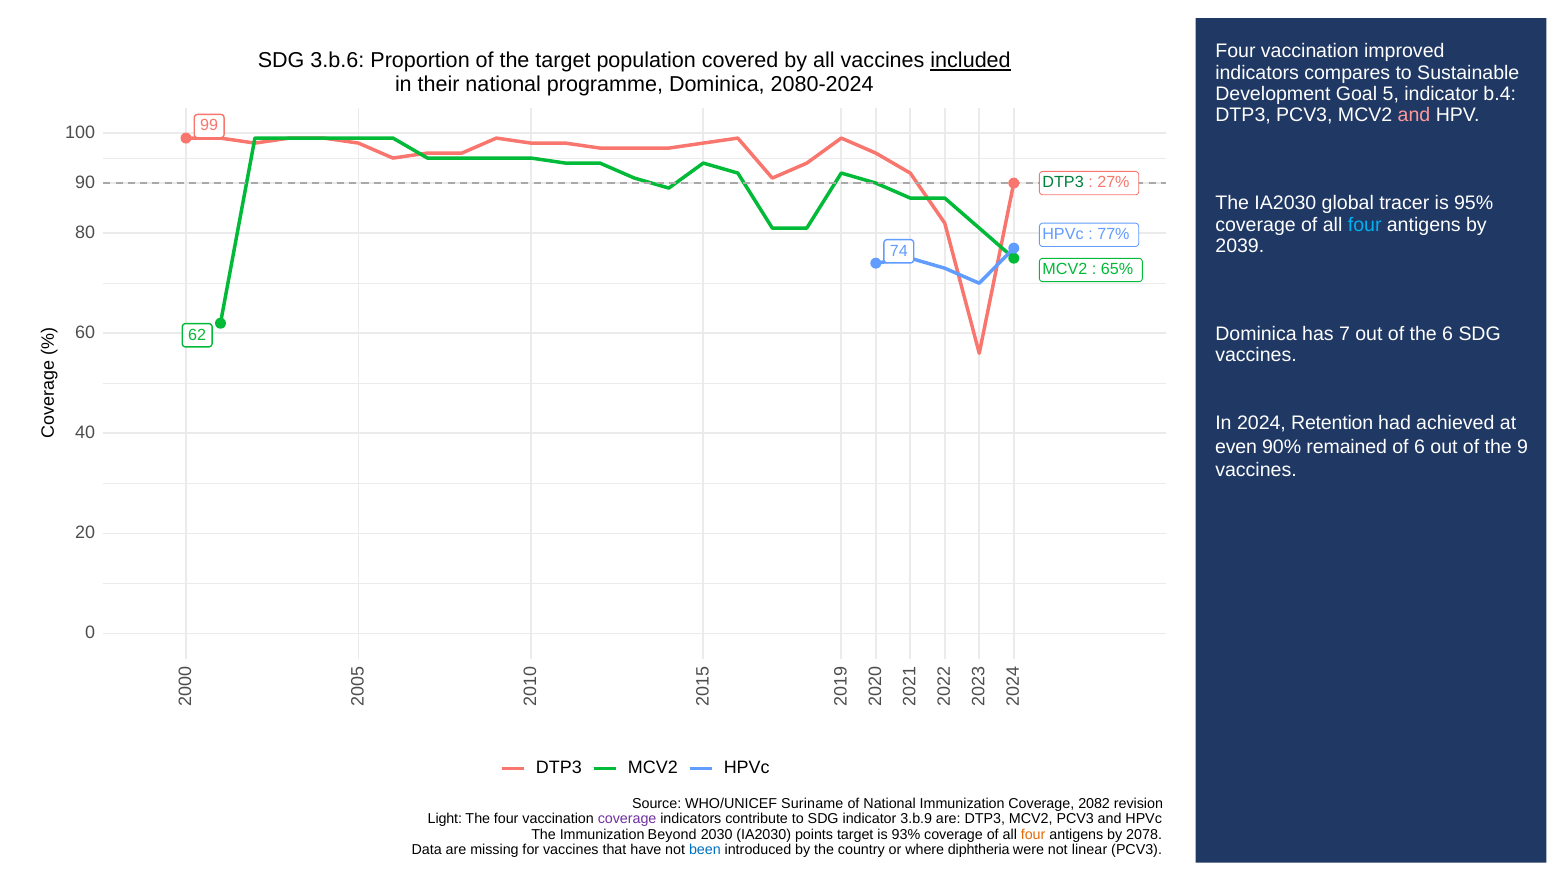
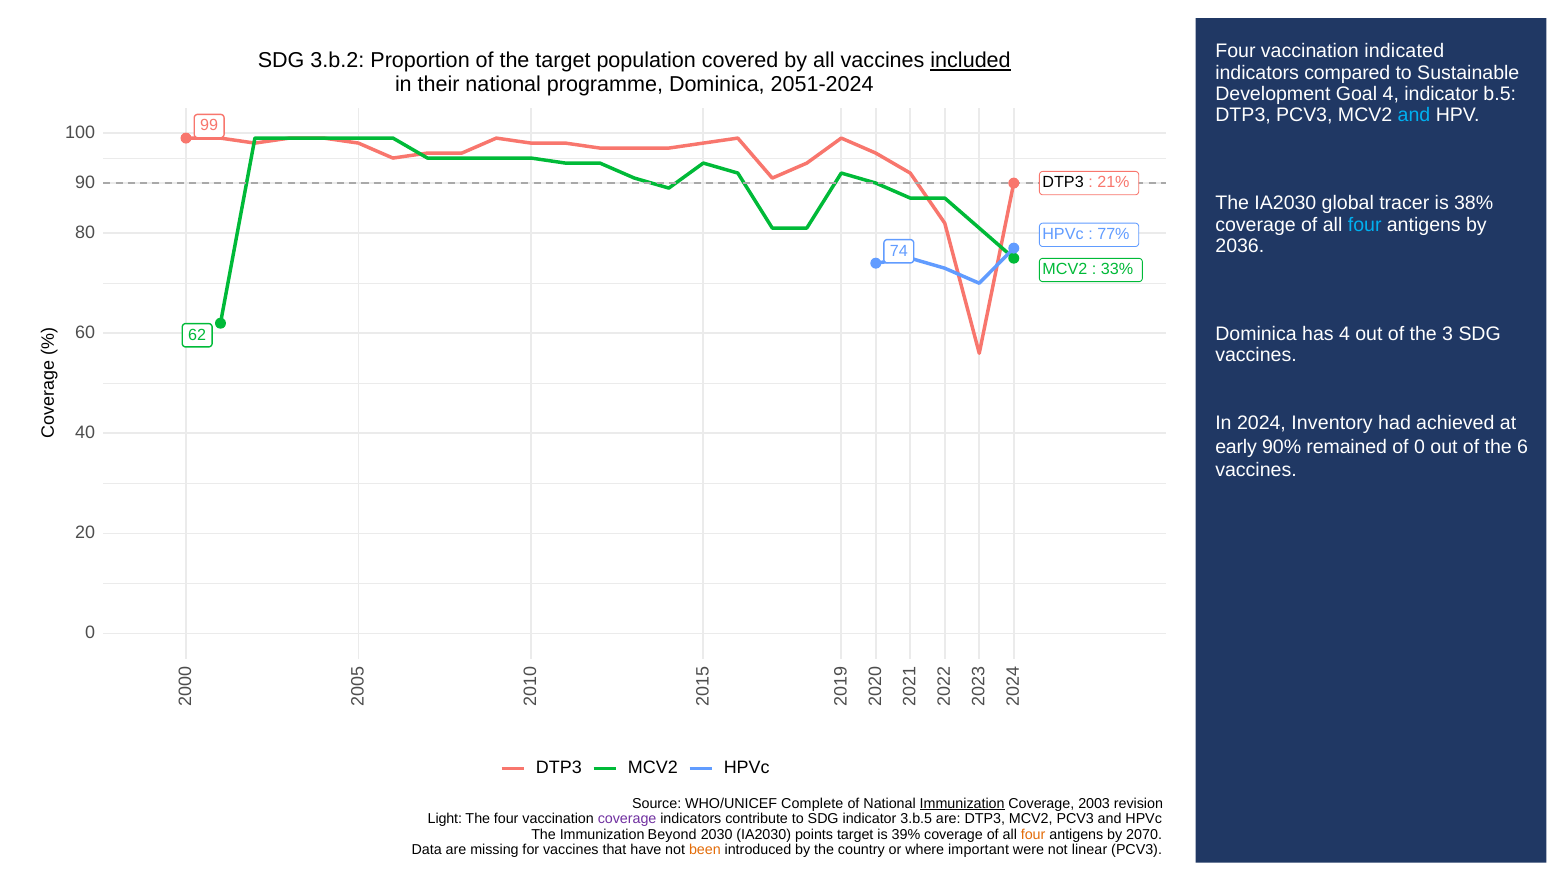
improved: improved -> indicated
3.b.6: 3.b.6 -> 3.b.2
compares: compares -> compared
2080-2024: 2080-2024 -> 2051-2024
Goal 5: 5 -> 4
b.4: b.4 -> b.5
and at (1414, 115) colour: pink -> light blue
DTP3 at (1063, 182) colour: green -> black
27%: 27% -> 21%
95%: 95% -> 38%
2039: 2039 -> 2036
65%: 65% -> 33%
has 7: 7 -> 4
the 6: 6 -> 3
Retention: Retention -> Inventory
even: even -> early
of 6: 6 -> 0
the 9: 9 -> 6
Suriname: Suriname -> Complete
Immunization at (962, 803) underline: none -> present
2082: 2082 -> 2003
3.b.9: 3.b.9 -> 3.b.5
93%: 93% -> 39%
2078: 2078 -> 2070
been colour: blue -> orange
diphtheria: diphtheria -> important
